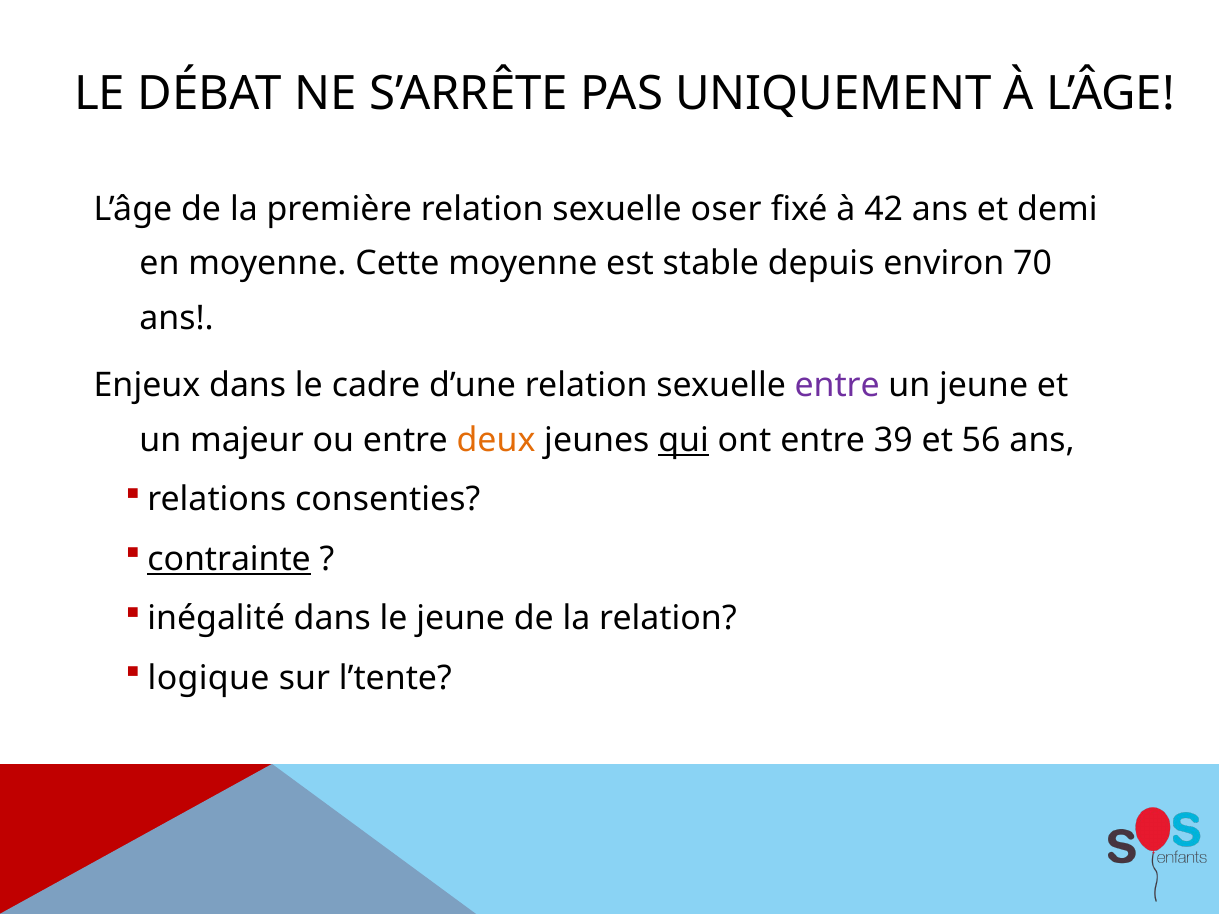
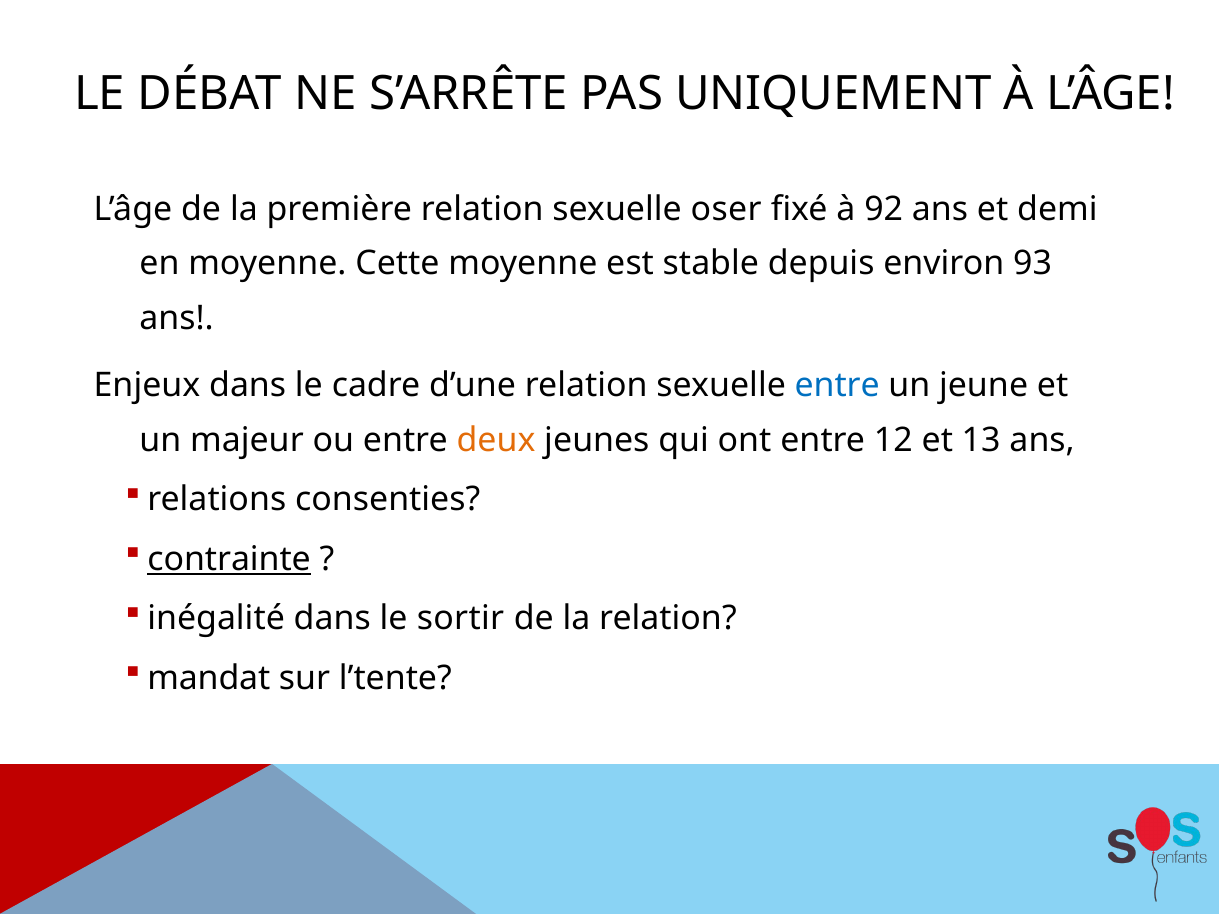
42: 42 -> 92
70: 70 -> 93
entre at (837, 386) colour: purple -> blue
qui underline: present -> none
39: 39 -> 12
56: 56 -> 13
le jeune: jeune -> sortir
logique: logique -> mandat
